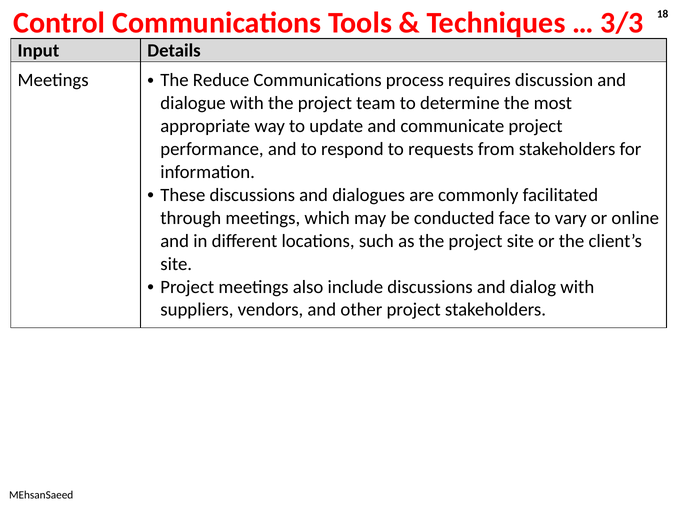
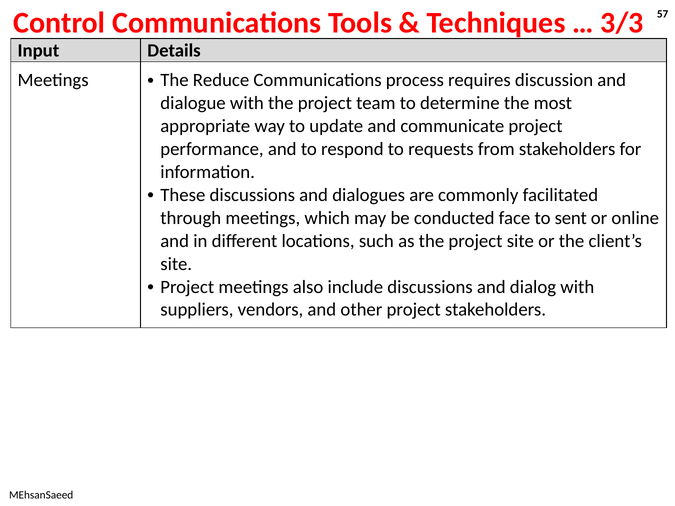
18: 18 -> 57
vary: vary -> sent
